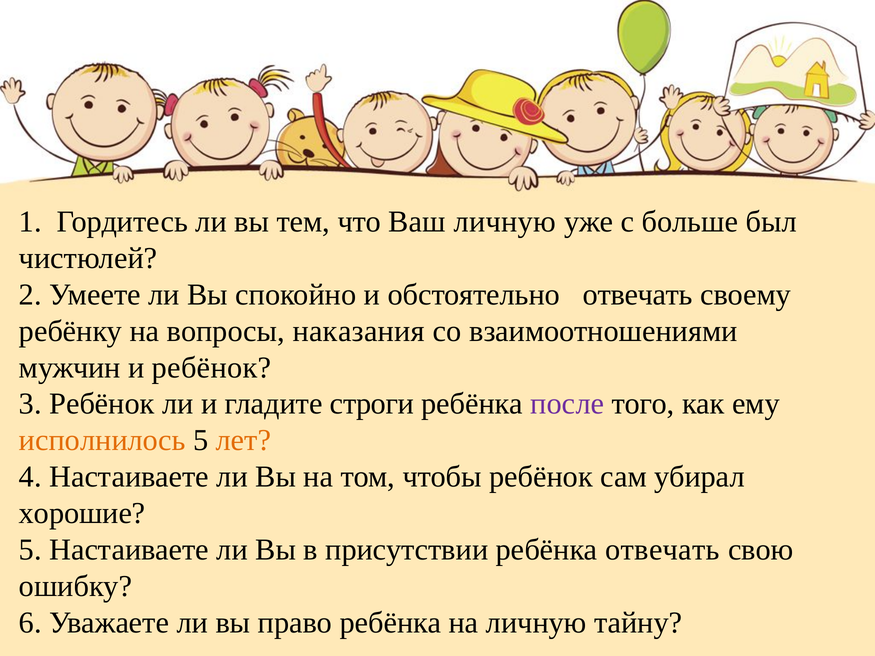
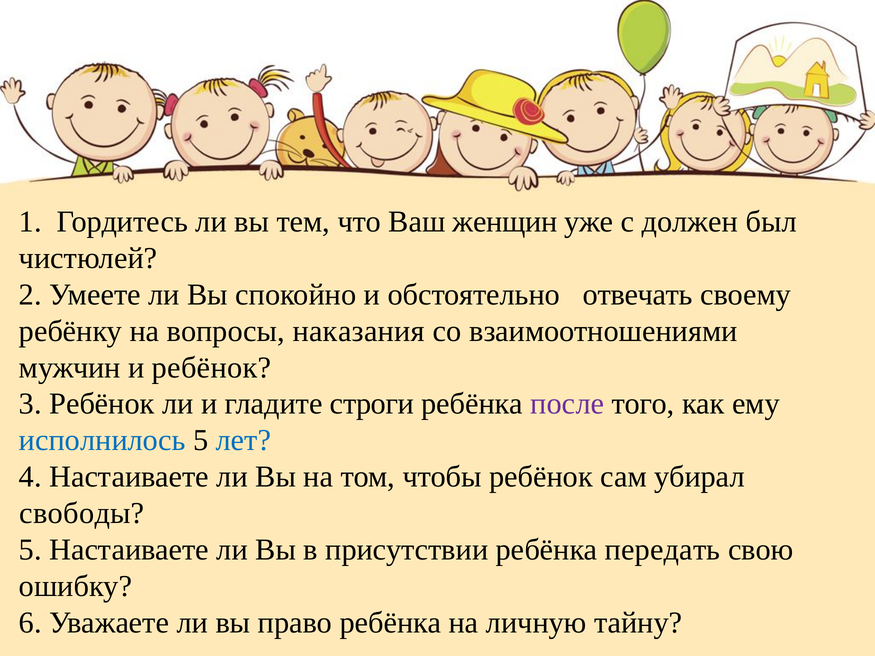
Ваш личную: личную -> женщин
больше: больше -> должен
исполнилось colour: orange -> blue
лет colour: orange -> blue
хорошие: хорошие -> свободы
ребёнка отвечать: отвечать -> передать
